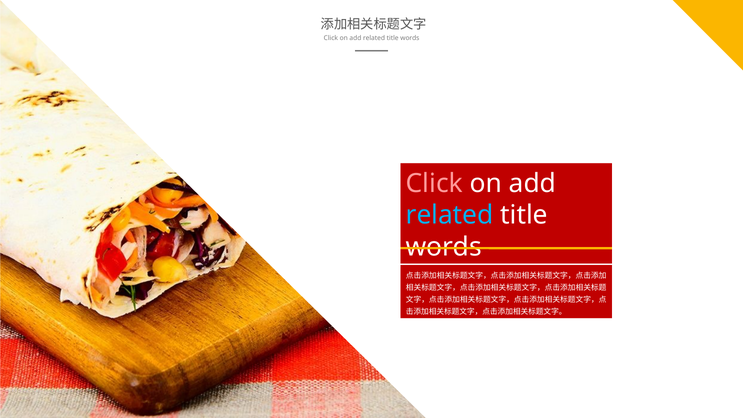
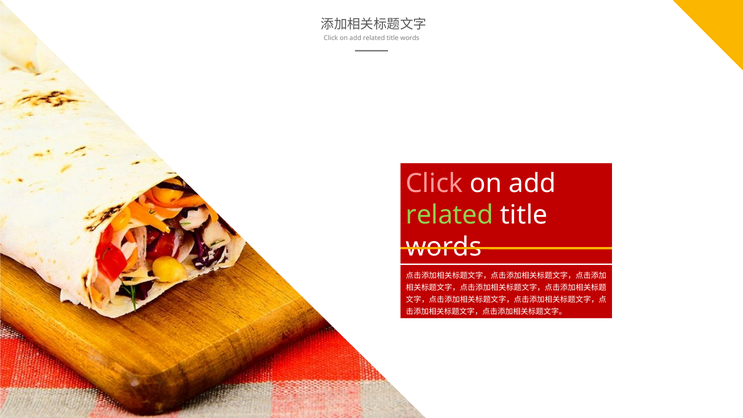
related at (450, 215) colour: light blue -> light green
